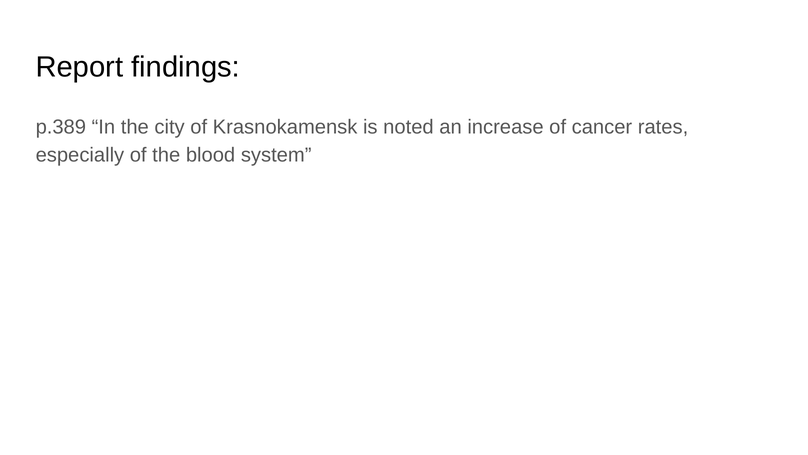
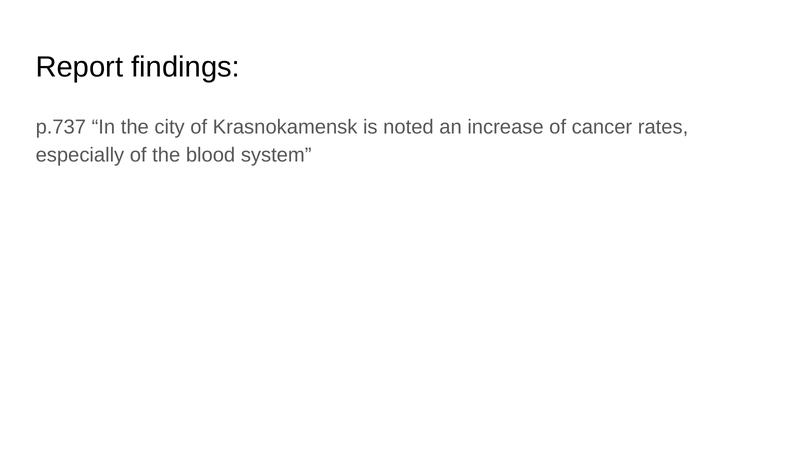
p.389: p.389 -> p.737
